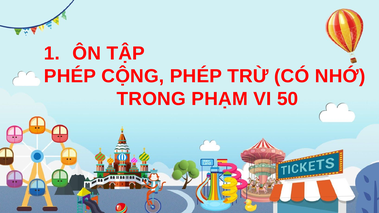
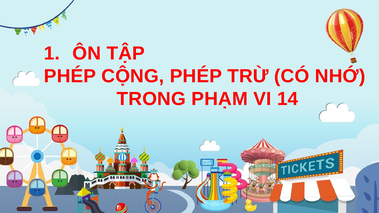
50: 50 -> 14
